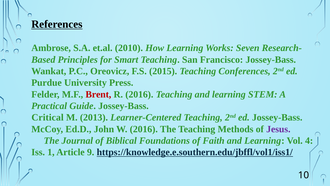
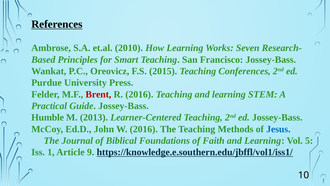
Critical: Critical -> Humble
Jesus colour: purple -> blue
4: 4 -> 5
